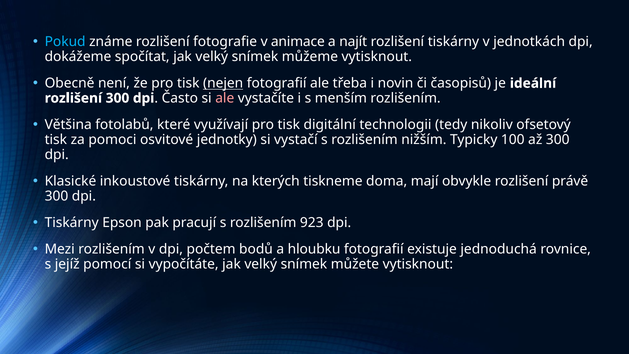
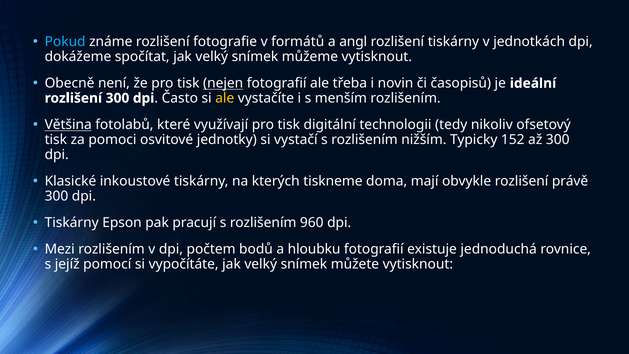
animace: animace -> formátů
najít: najít -> angl
ale at (225, 98) colour: pink -> yellow
Většina underline: none -> present
100: 100 -> 152
923: 923 -> 960
